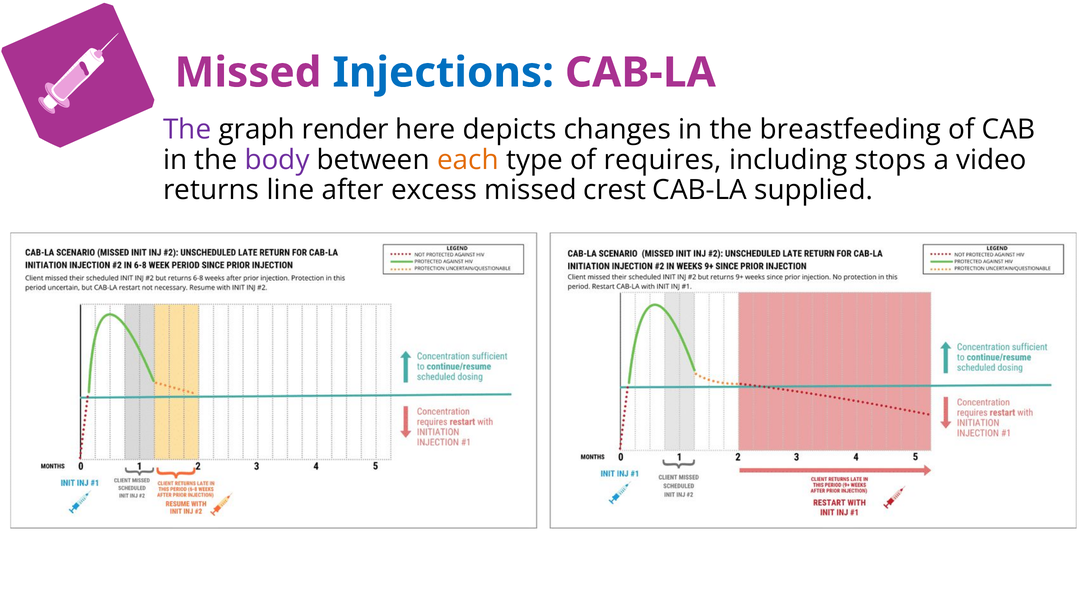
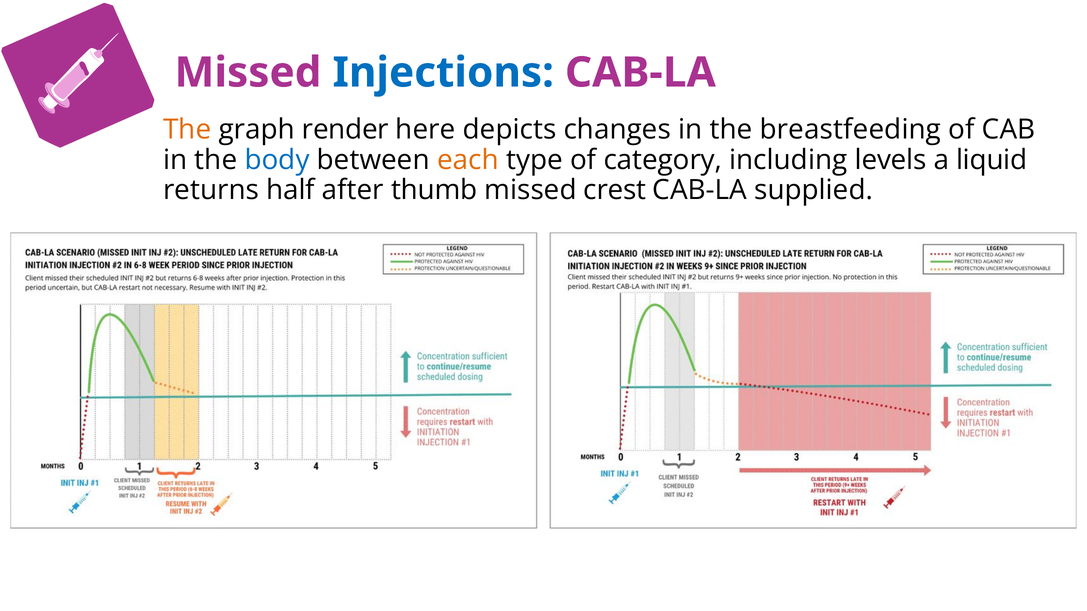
The at (187, 130) colour: purple -> orange
body colour: purple -> blue
requires: requires -> category
stops: stops -> levels
video: video -> liquid
line: line -> half
excess: excess -> thumb
